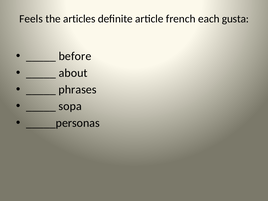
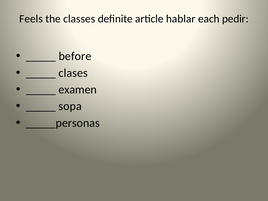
articles: articles -> classes
french: french -> hablar
gusta: gusta -> pedir
about: about -> clases
phrases: phrases -> examen
